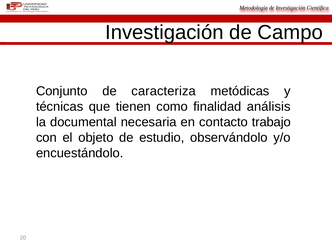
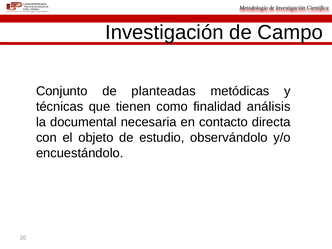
caracteriza: caracteriza -> planteadas
trabajo: trabajo -> directa
